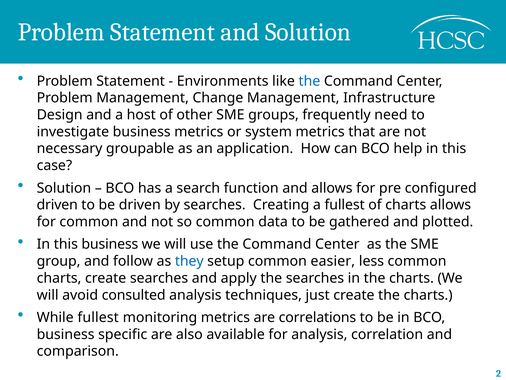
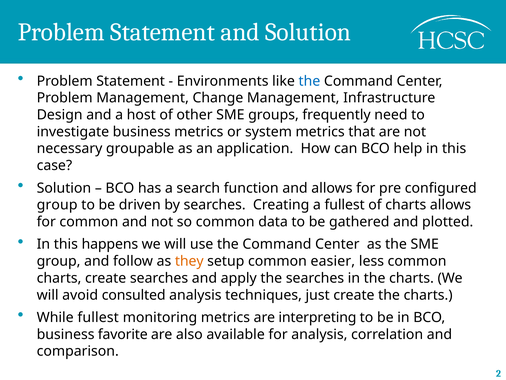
driven at (57, 205): driven -> group
this business: business -> happens
they colour: blue -> orange
correlations: correlations -> interpreting
specific: specific -> favorite
